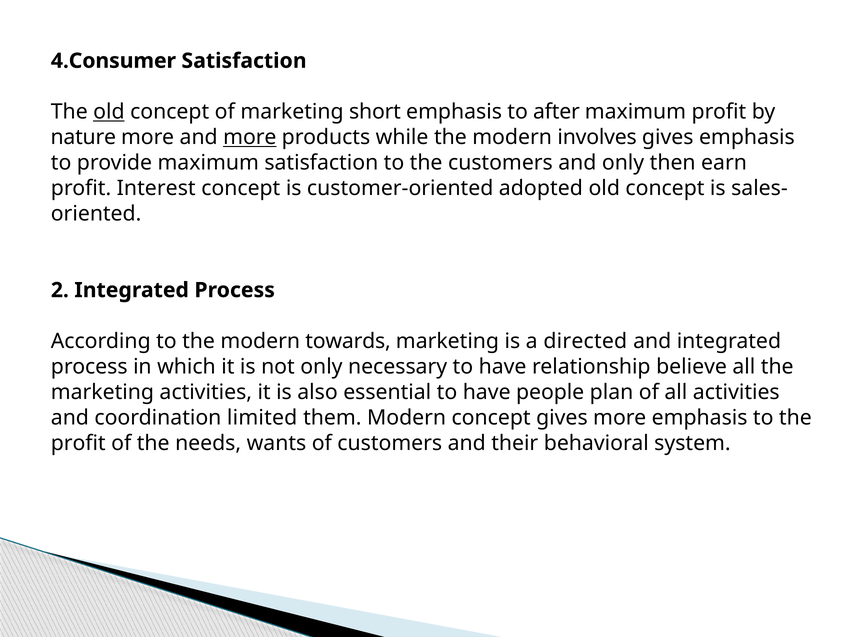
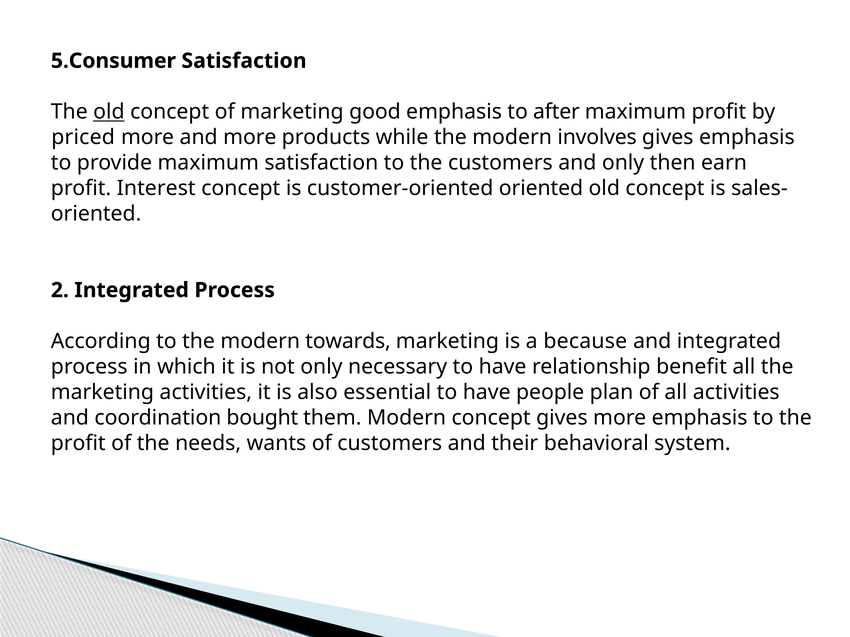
4.Consumer: 4.Consumer -> 5.Consumer
short: short -> good
nature: nature -> priced
more at (250, 137) underline: present -> none
customer-oriented adopted: adopted -> oriented
directed: directed -> because
believe: believe -> benefit
limited: limited -> bought
